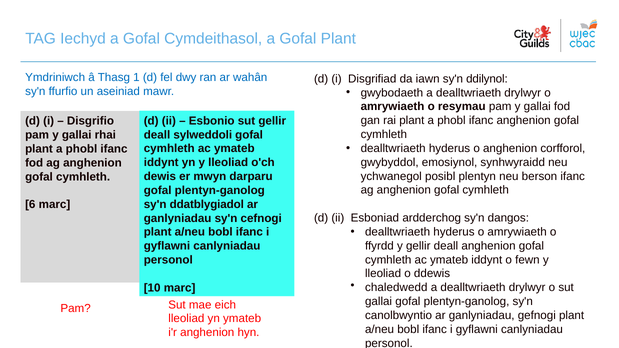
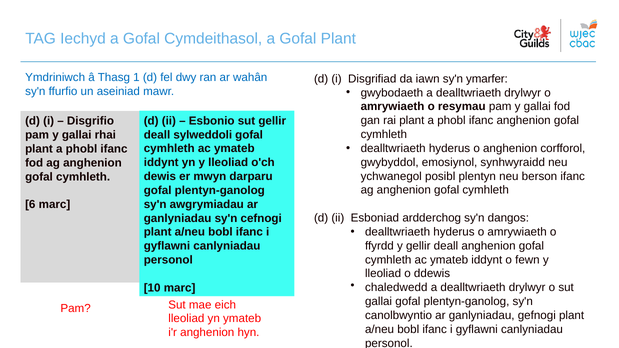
ddilynol: ddilynol -> ymarfer
ddatblygiadol: ddatblygiadol -> awgrymiadau
